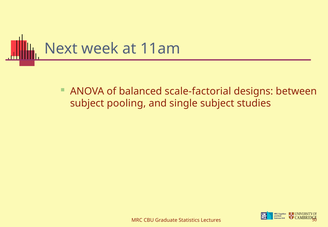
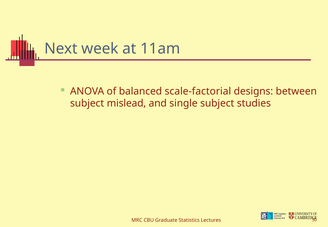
pooling: pooling -> mislead
